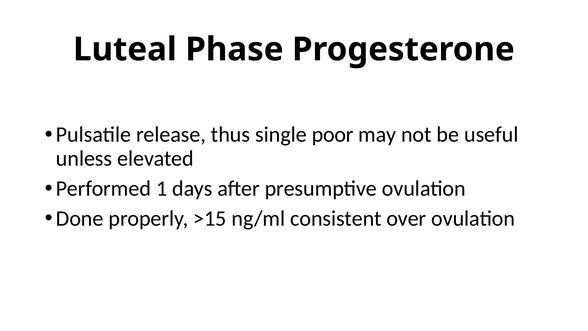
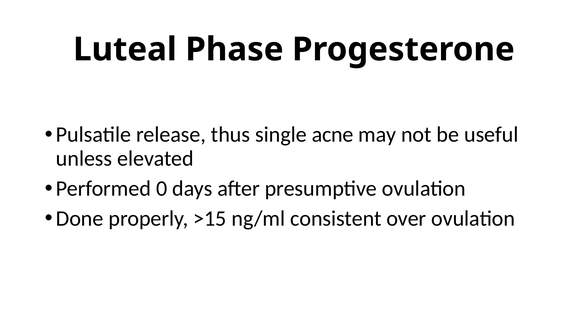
poor: poor -> acne
1: 1 -> 0
